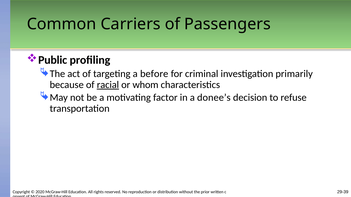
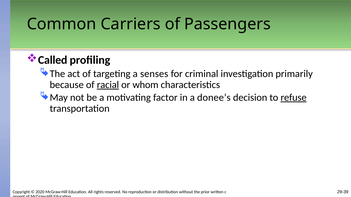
Public: Public -> Called
before: before -> senses
refuse underline: none -> present
